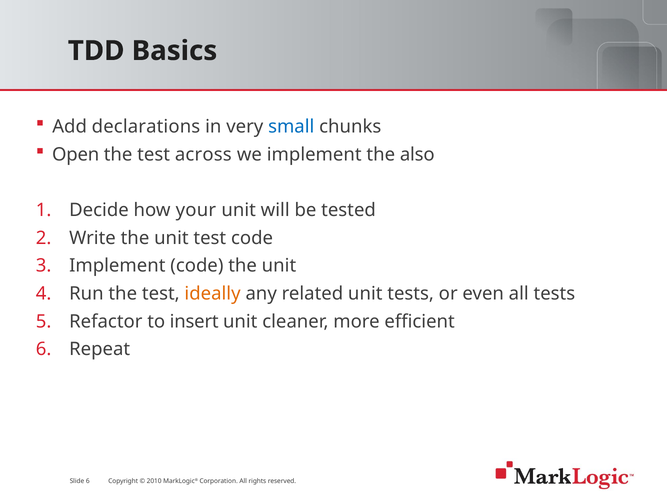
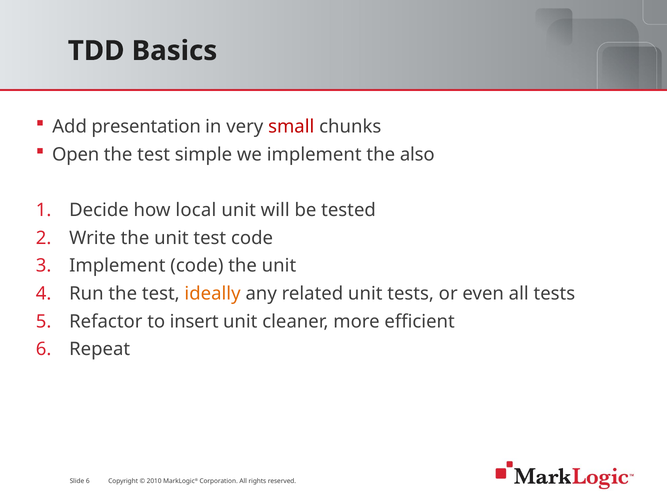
declarations: declarations -> presentation
small colour: blue -> red
across: across -> simple
your: your -> local
